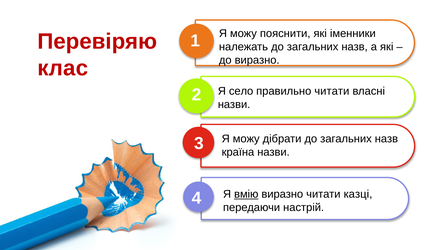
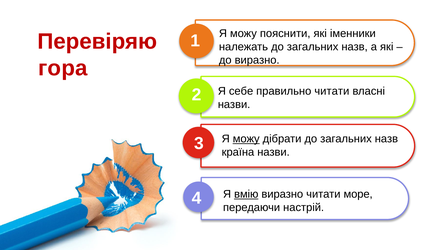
клас: клас -> гора
село: село -> себе
можу at (246, 139) underline: none -> present
казці: казці -> море
